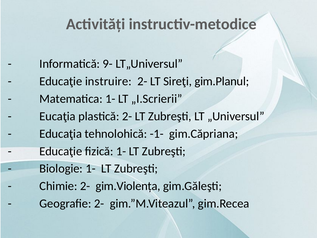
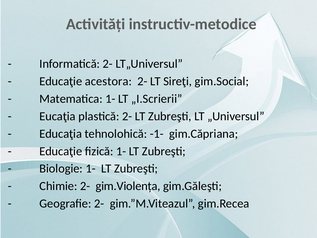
Informatică 9-: 9- -> 2-
instruire: instruire -> acestora
gim.Planul: gim.Planul -> gim.Social
